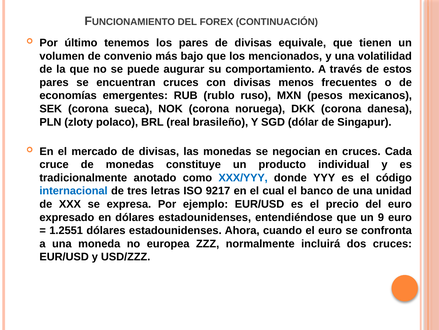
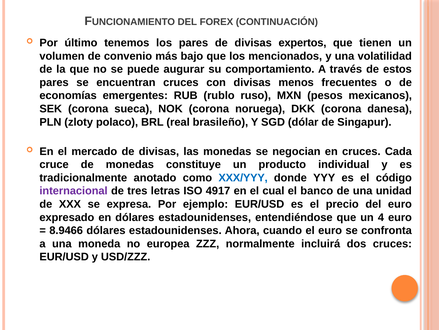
equivale: equivale -> expertos
internacional colour: blue -> purple
9217: 9217 -> 4917
9: 9 -> 4
1.2551: 1.2551 -> 8.9466
